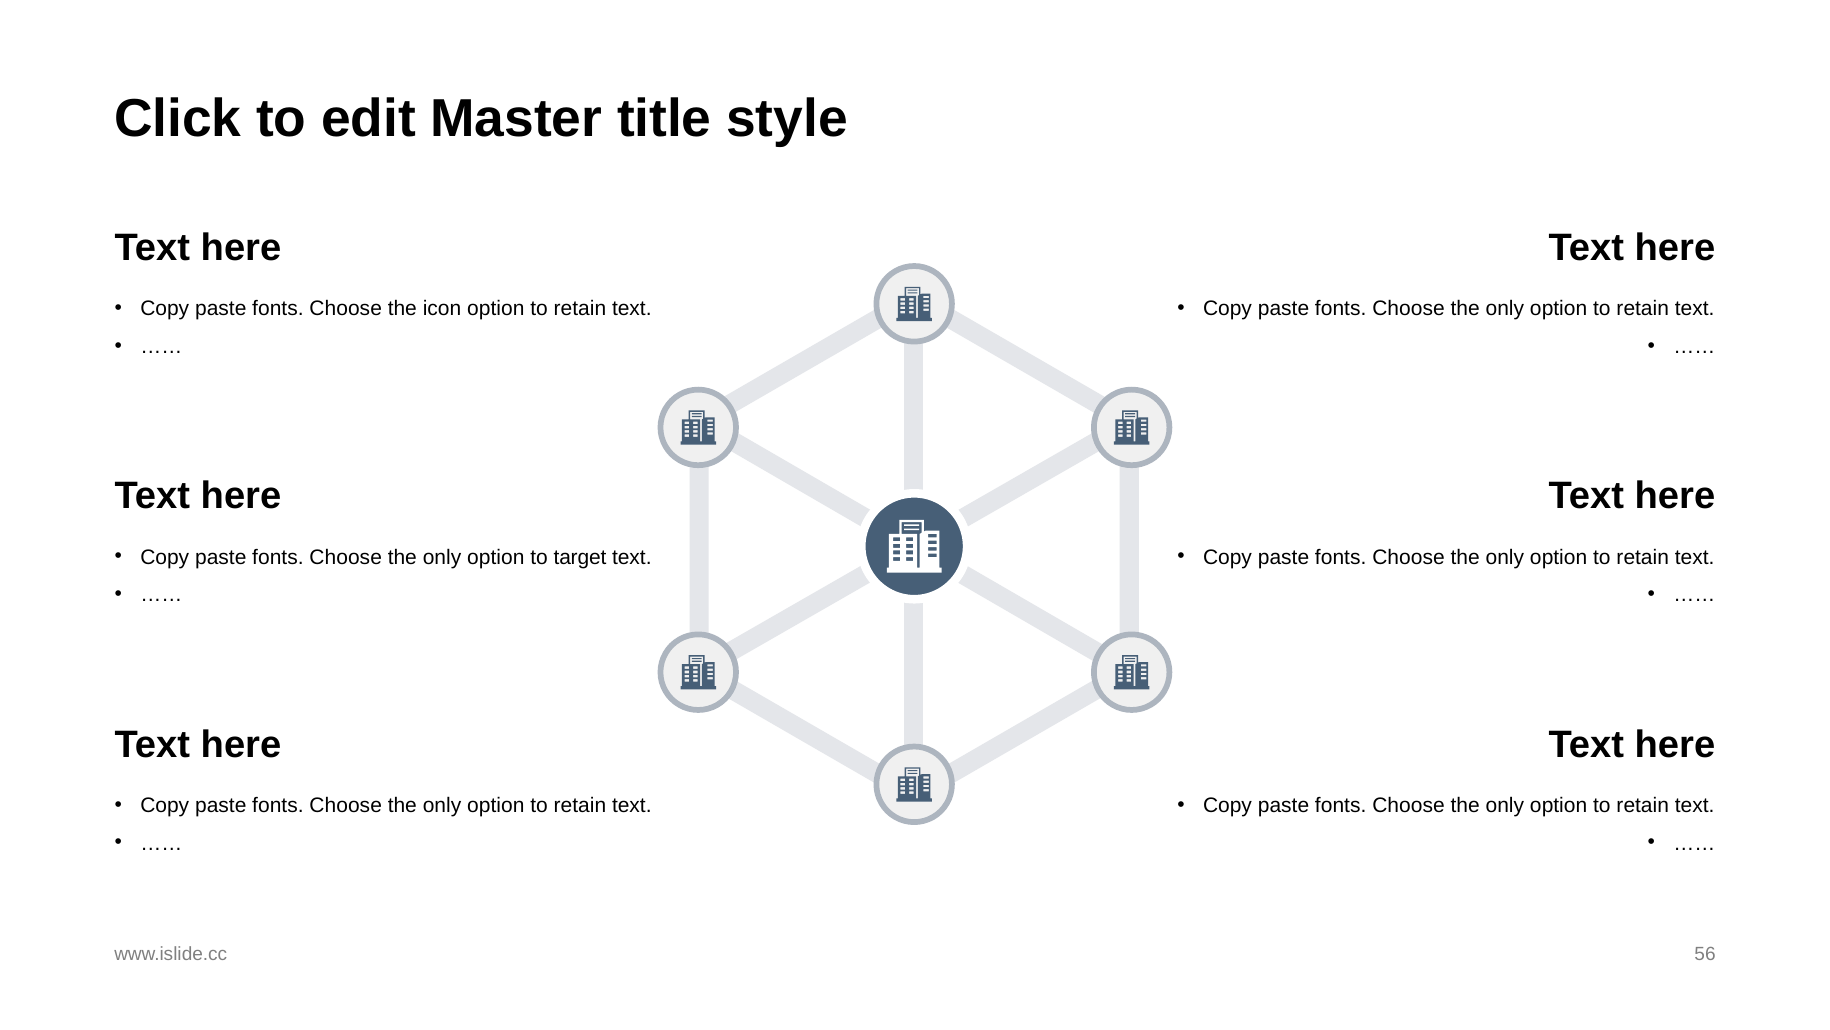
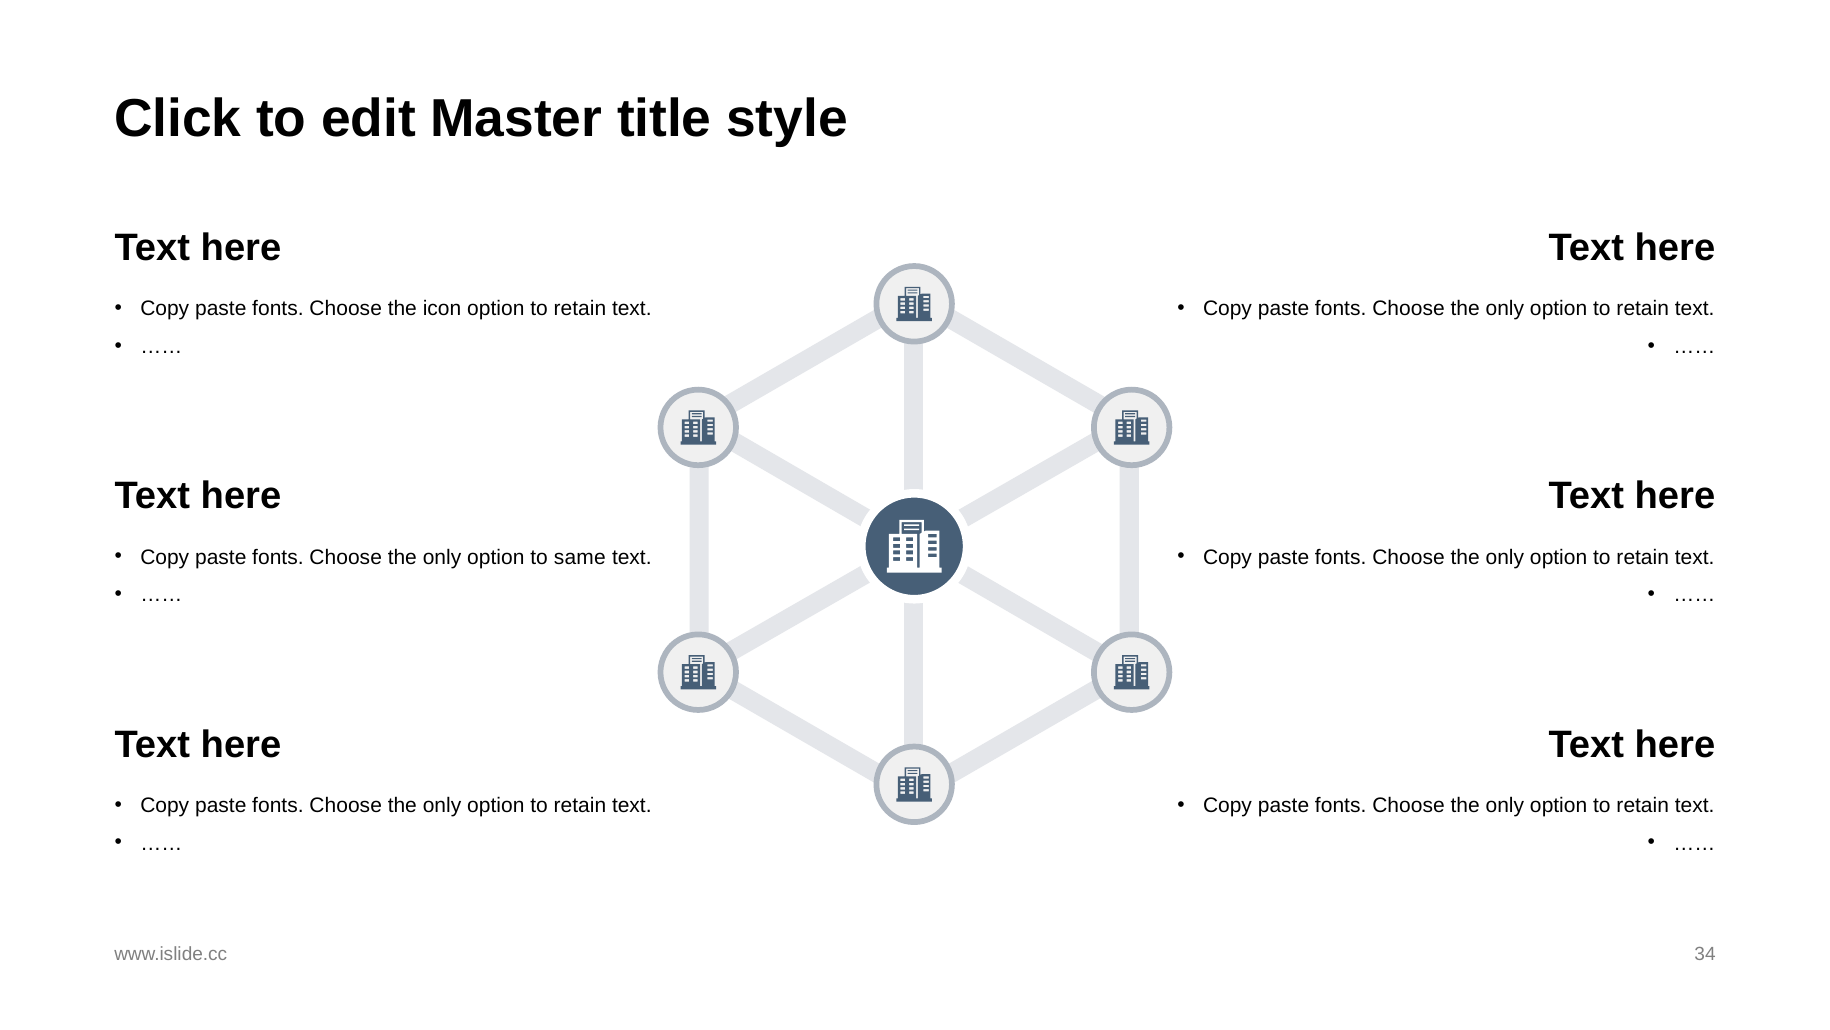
target: target -> same
56: 56 -> 34
